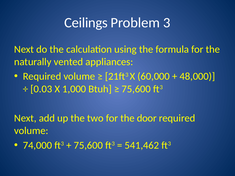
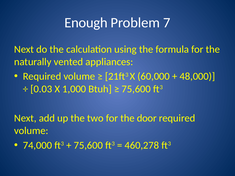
Ceilings: Ceilings -> Enough
3: 3 -> 7
541,462: 541,462 -> 460,278
